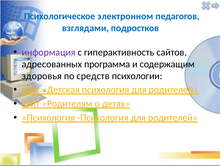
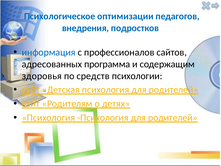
электронном: электронном -> оптимизации
взглядами: взглядами -> внедрения
информация colour: purple -> blue
гиперактивность: гиперактивность -> профессионалов
